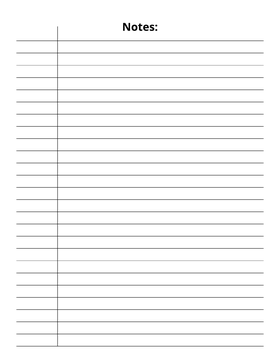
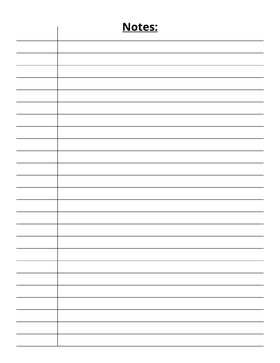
Notes underline: none -> present
